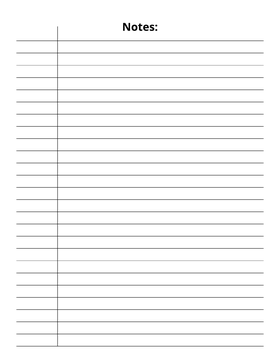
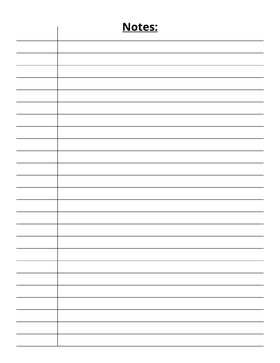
Notes underline: none -> present
